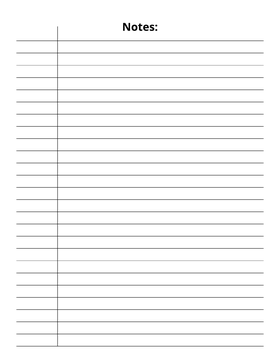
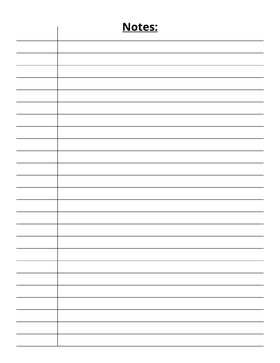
Notes underline: none -> present
